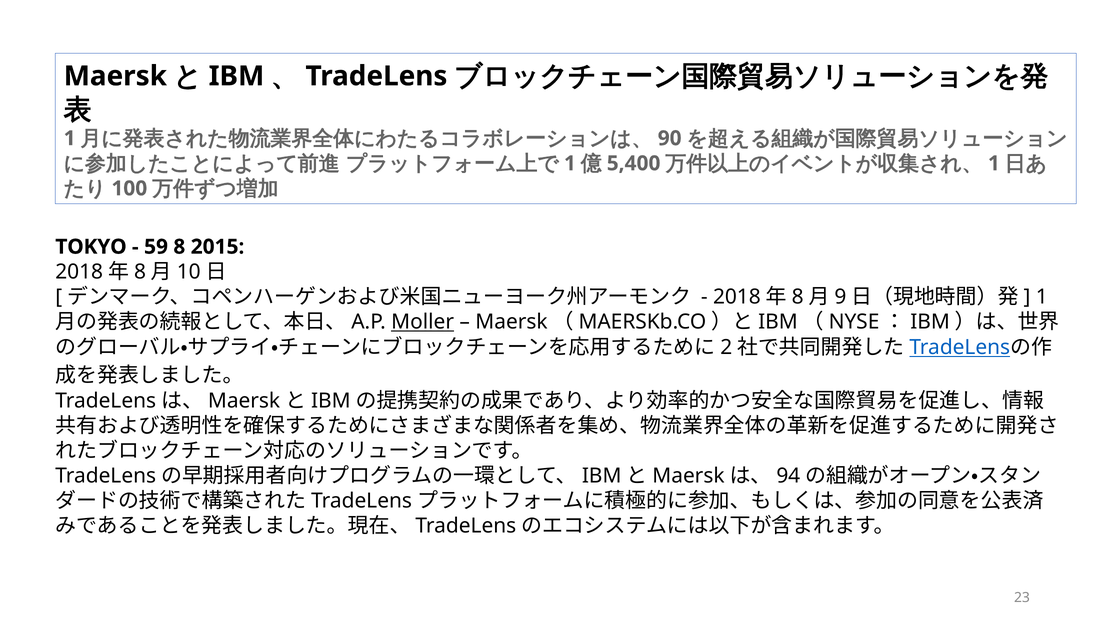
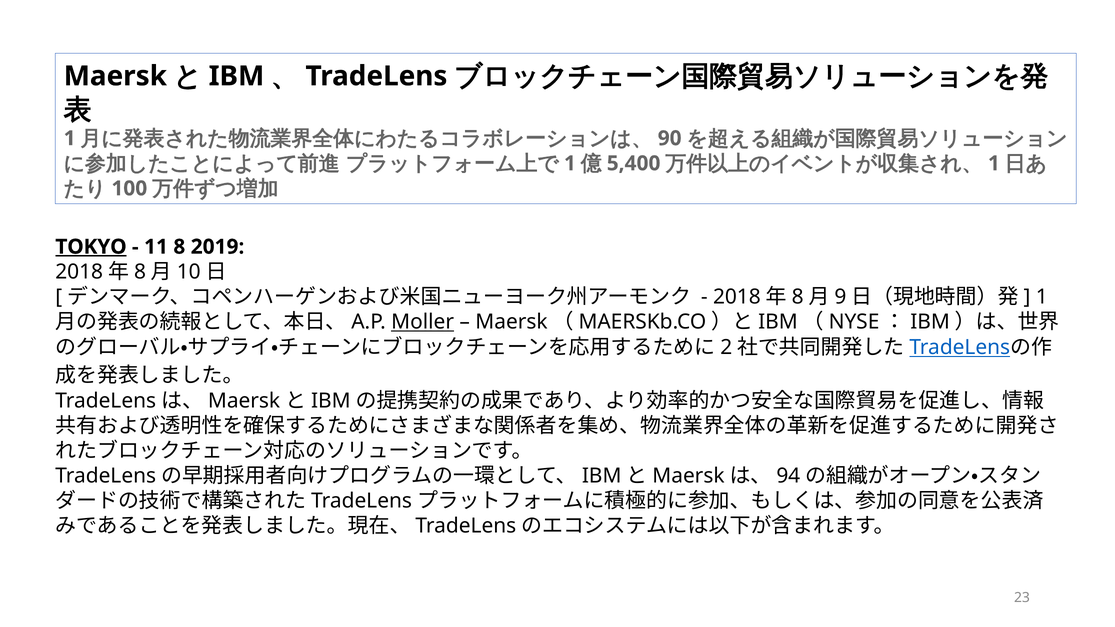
TOKYO underline: none -> present
59: 59 -> 11
2015: 2015 -> 2019
